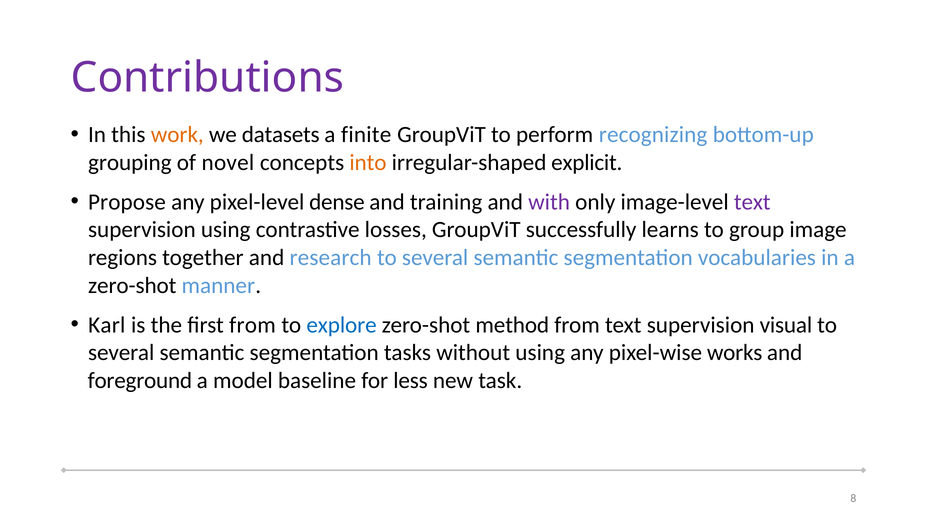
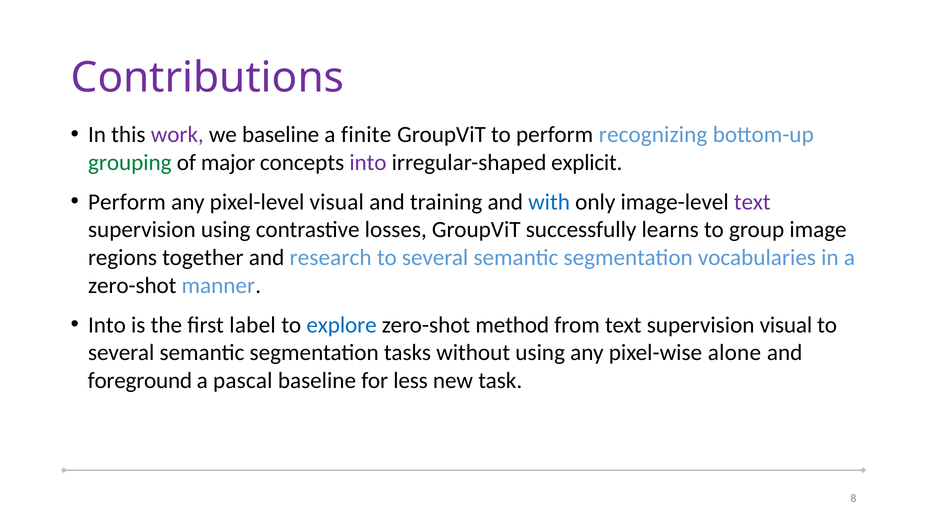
work colour: orange -> purple
we datasets: datasets -> baseline
grouping colour: black -> green
novel: novel -> major
into at (368, 162) colour: orange -> purple
Propose at (127, 202): Propose -> Perform
pixel-level dense: dense -> visual
with colour: purple -> blue
Karl at (107, 325): Karl -> Into
first from: from -> label
works: works -> alone
model: model -> pascal
